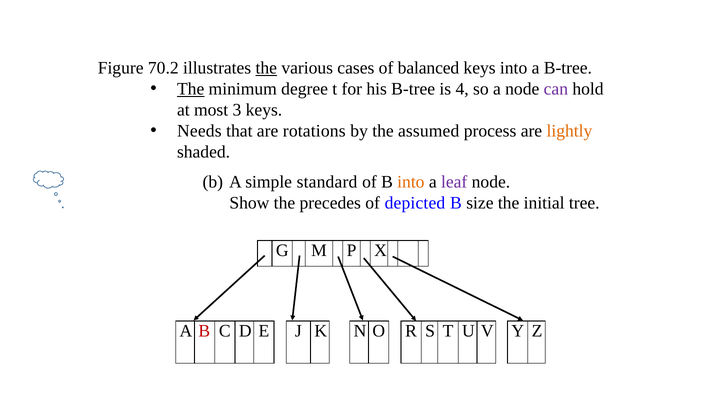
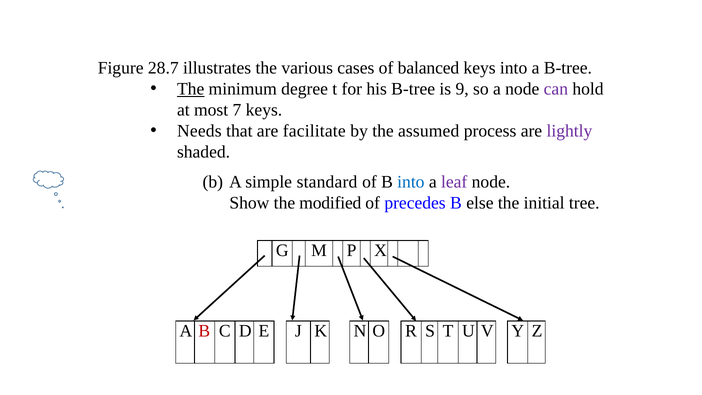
70.2: 70.2 -> 28.7
the at (266, 68) underline: present -> none
4: 4 -> 9
3: 3 -> 7
rotations: rotations -> facilitate
lightly colour: orange -> purple
into at (411, 182) colour: orange -> blue
precedes: precedes -> modified
depicted: depicted -> precedes
size: size -> else
